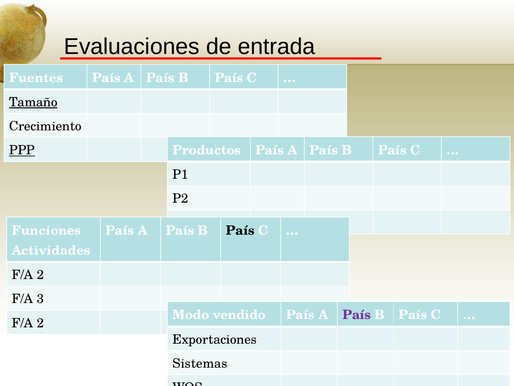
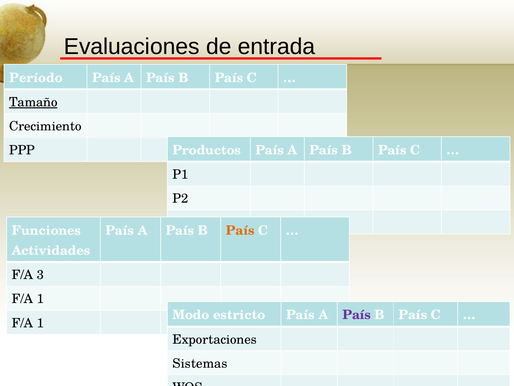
Fuentes: Fuentes -> Período
PPP underline: present -> none
País at (240, 230) colour: black -> orange
2 at (40, 275): 2 -> 3
3 at (40, 299): 3 -> 1
vendido: vendido -> estricto
2 at (40, 323): 2 -> 1
